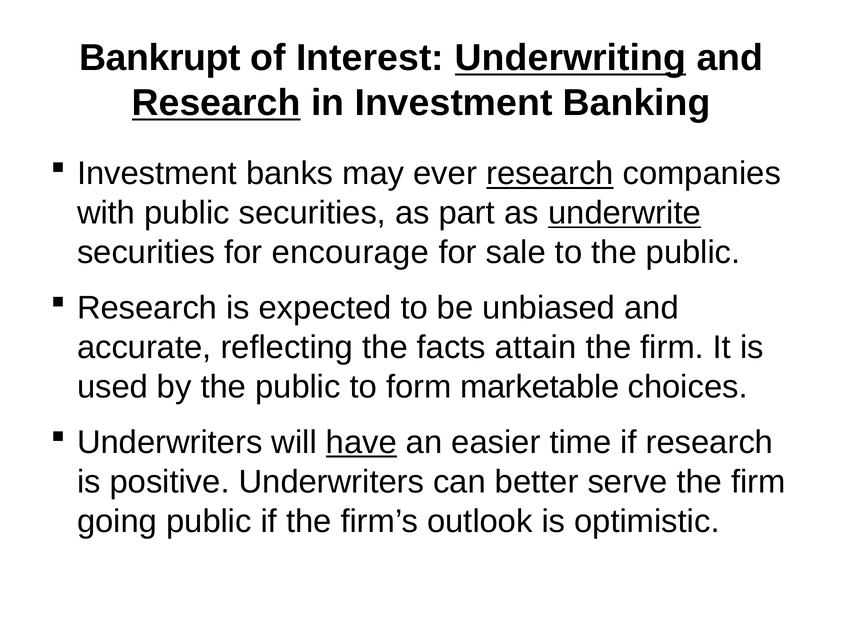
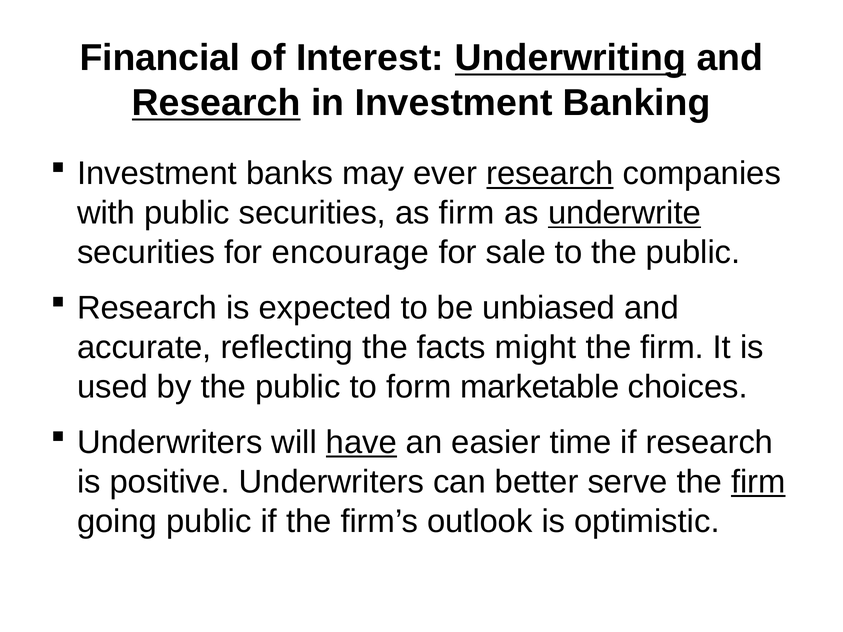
Bankrupt: Bankrupt -> Financial
as part: part -> firm
attain: attain -> might
firm at (758, 482) underline: none -> present
